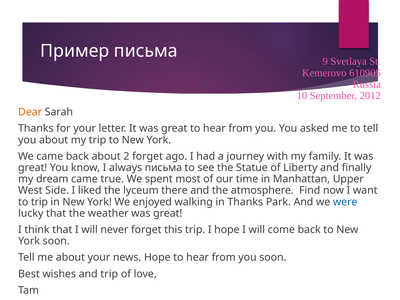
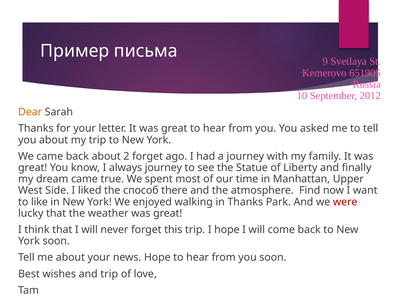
610905: 610905 -> 651905
always письма: письма -> journey
lyceum: lyceum -> способ
to trip: trip -> like
were colour: blue -> red
